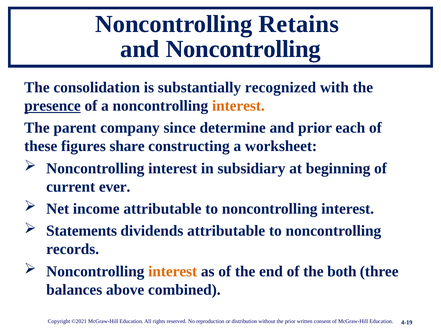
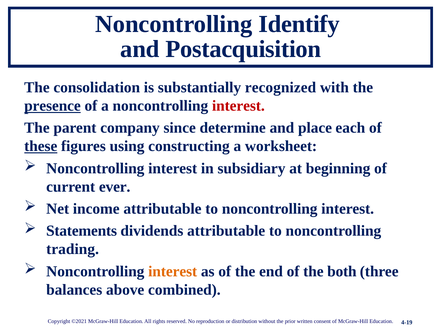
Retains: Retains -> Identify
and Noncontrolling: Noncontrolling -> Postacquisition
interest at (238, 106) colour: orange -> red
and prior: prior -> place
these underline: none -> present
share: share -> using
records: records -> trading
